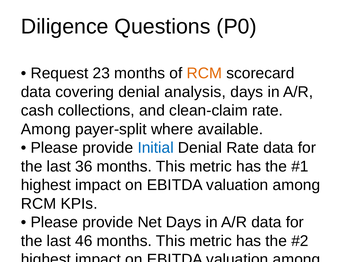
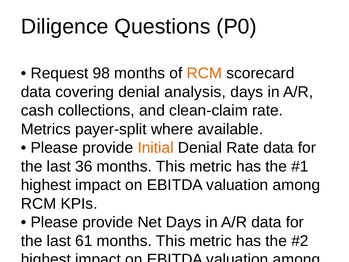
23: 23 -> 98
Among at (46, 129): Among -> Metrics
Initial colour: blue -> orange
46: 46 -> 61
